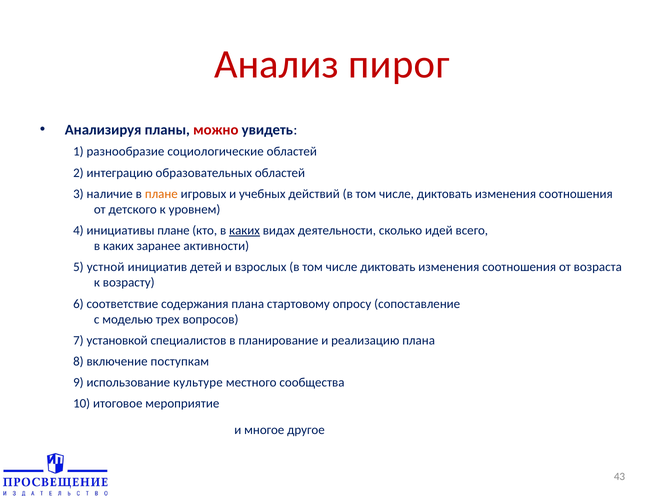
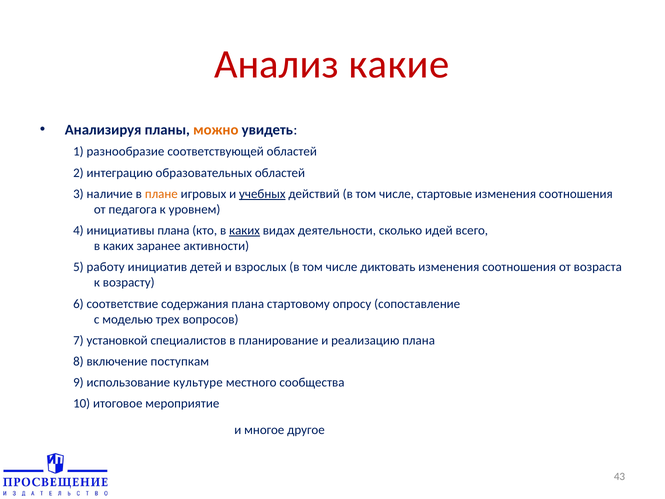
пирог: пирог -> какие
можно colour: red -> orange
социологические: социологические -> соответствующей
учебных underline: none -> present
диктовать at (445, 194): диктовать -> стартовые
детского: детского -> педагога
инициативы плане: плане -> плана
устной: устной -> работу
